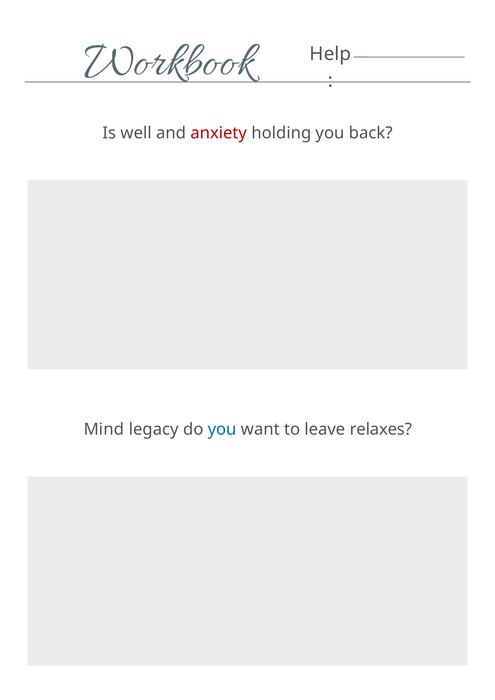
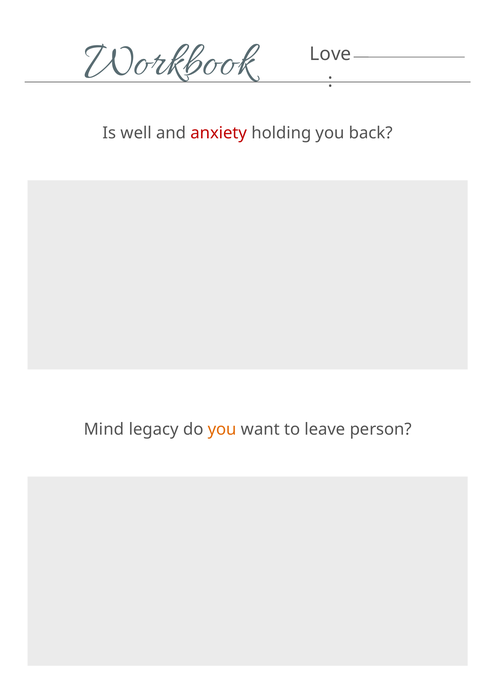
Help: Help -> Love
you at (222, 430) colour: blue -> orange
relaxes: relaxes -> person
